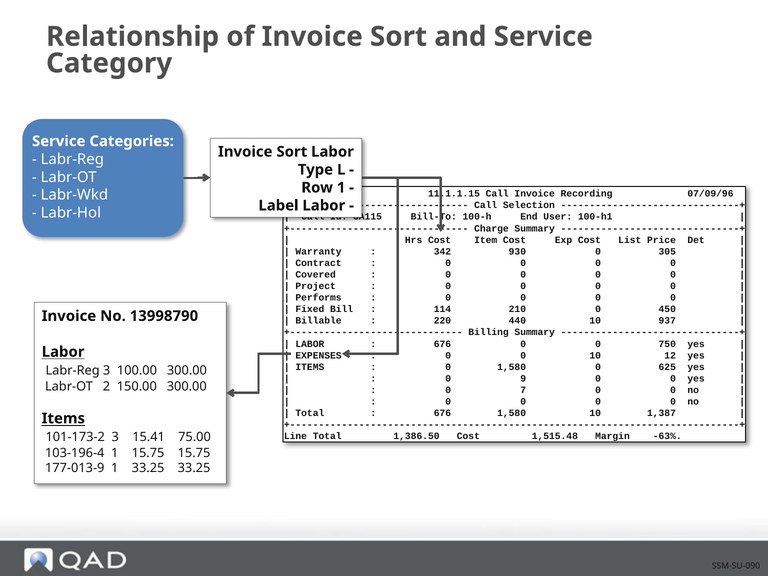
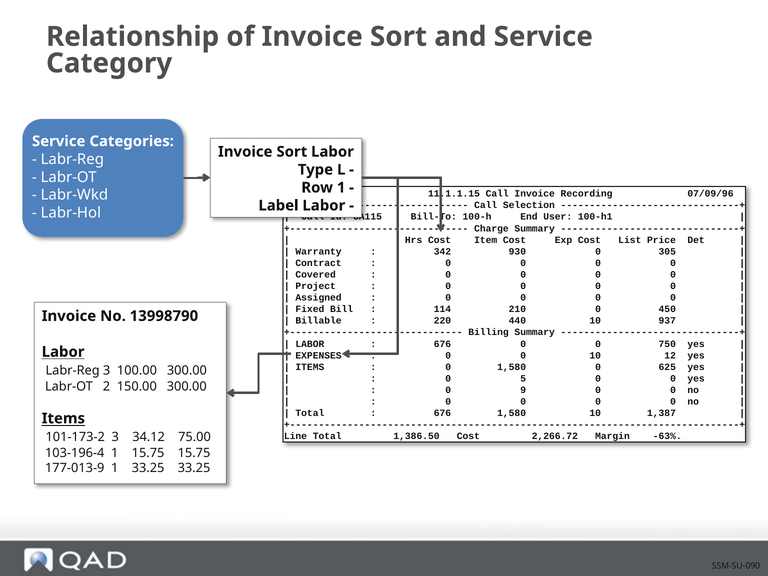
Performs: Performs -> Assigned
9: 9 -> 5
7: 7 -> 9
1,515.48: 1,515.48 -> 2,266.72
15.41: 15.41 -> 34.12
